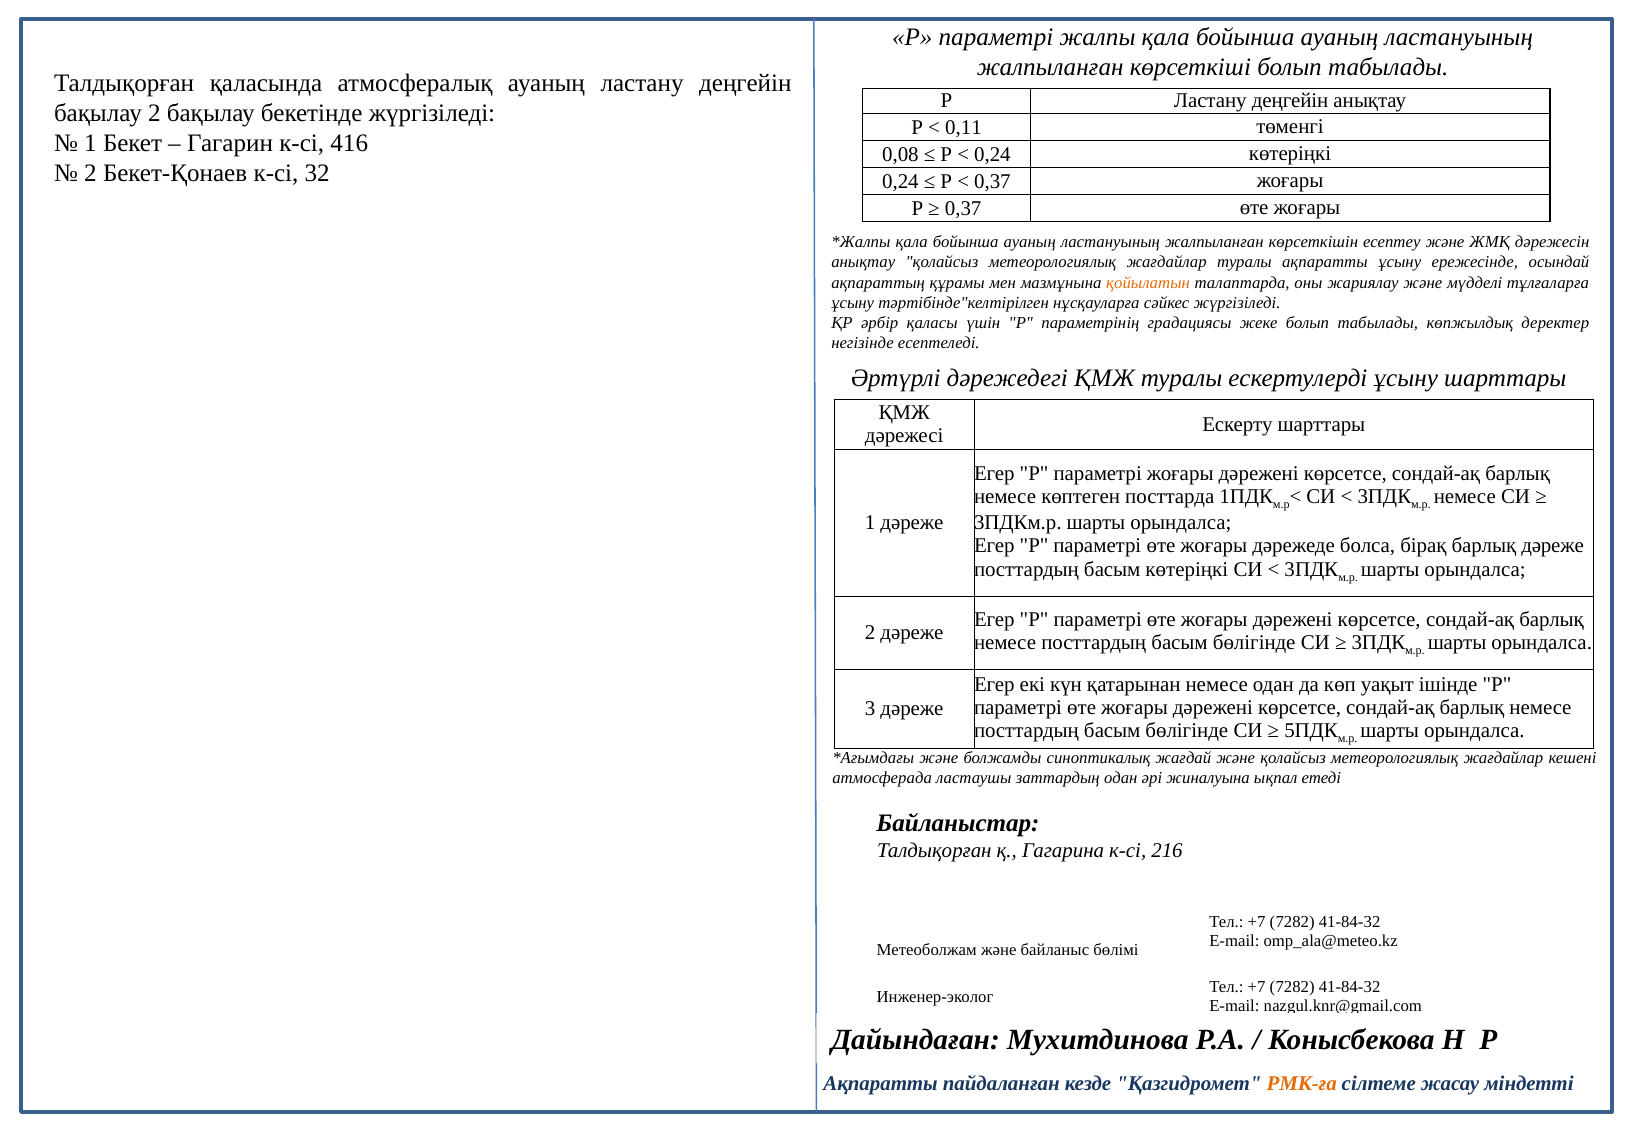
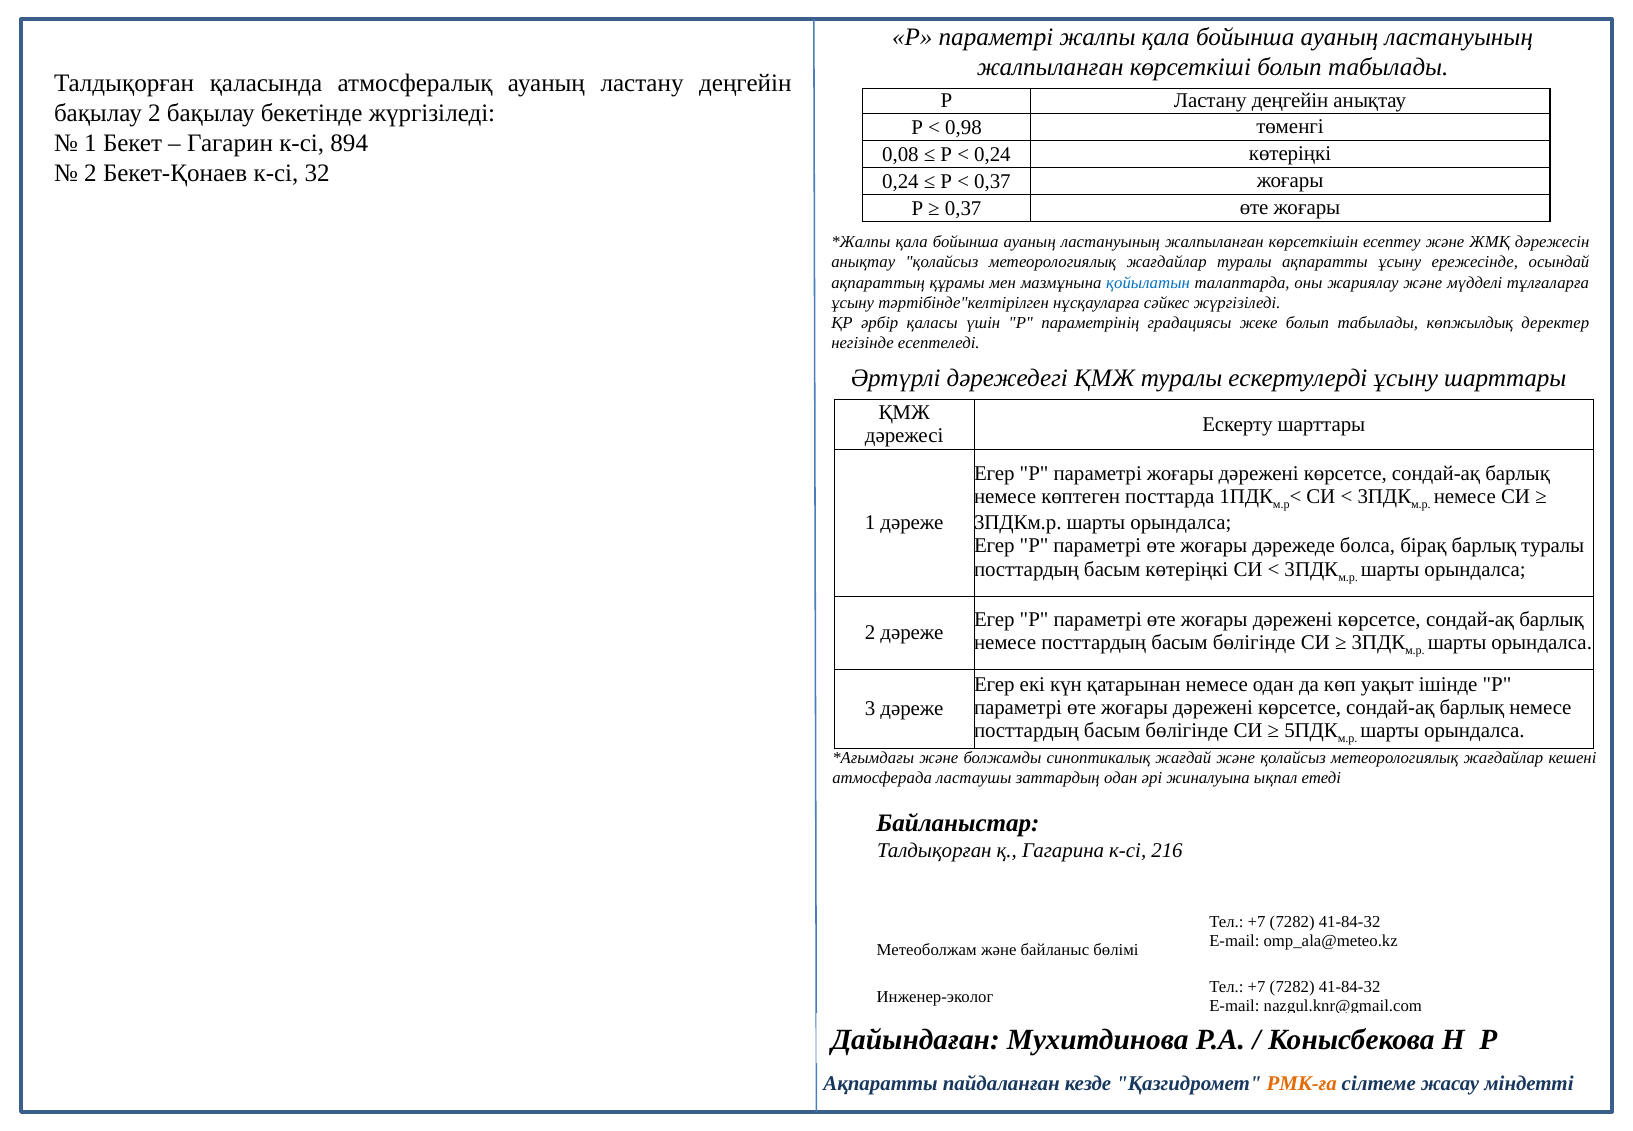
0,11: 0,11 -> 0,98
416: 416 -> 894
қойылатын colour: orange -> blue
барлық дәреже: дәреже -> туралы
